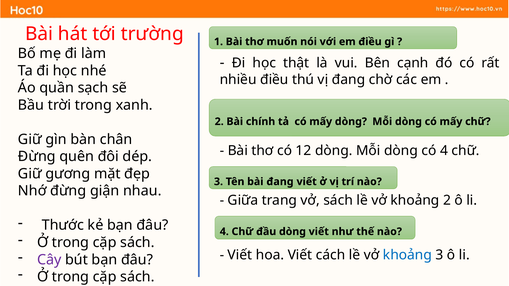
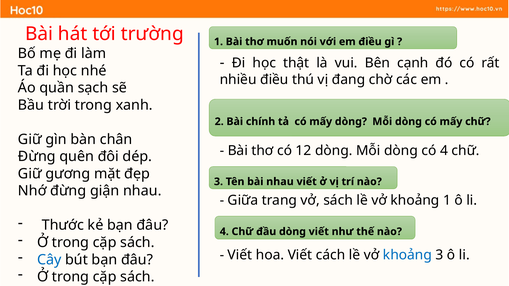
bài đang: đang -> nhau
khoảng 2: 2 -> 1
Cây colour: purple -> blue
